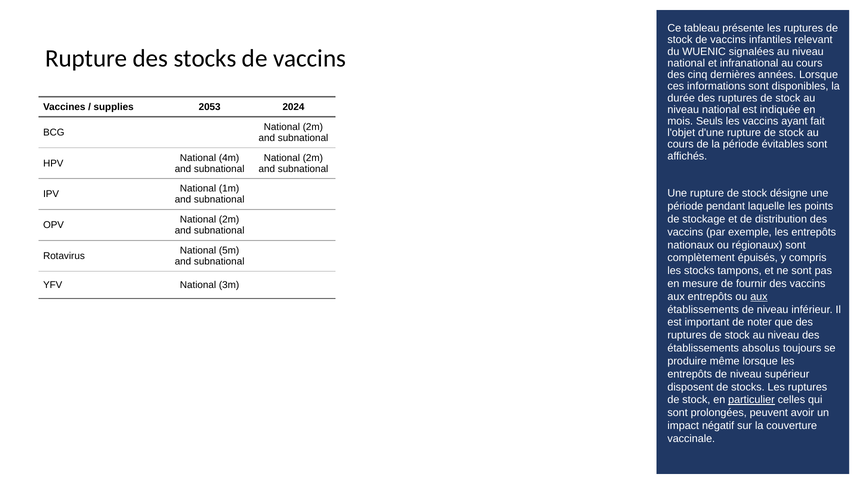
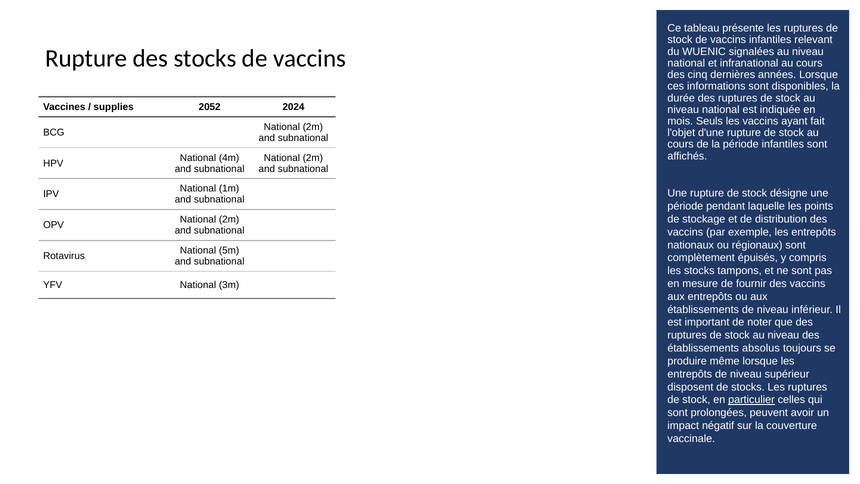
2053: 2053 -> 2052
période évitables: évitables -> infantiles
aux at (759, 296) underline: present -> none
